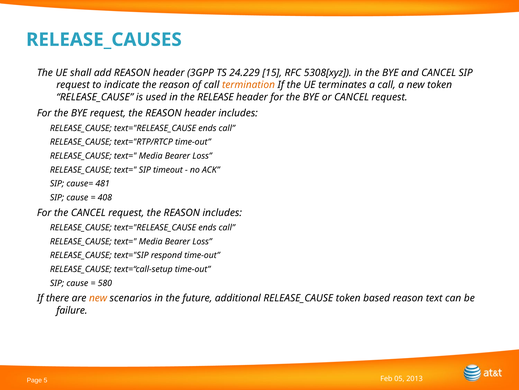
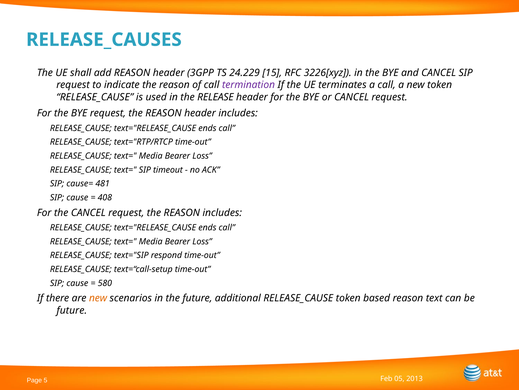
5308[xyz: 5308[xyz -> 3226[xyz
termination colour: orange -> purple
failure at (72, 310): failure -> future
